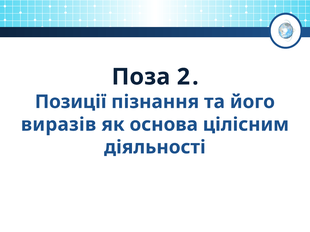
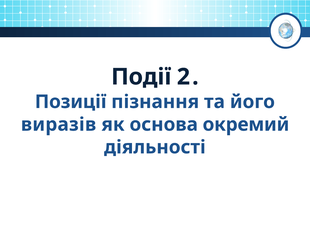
Поза: Поза -> Події
цілісним: цілісним -> окремий
